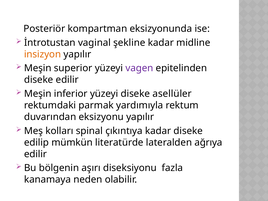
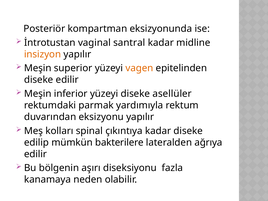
şekline: şekline -> santral
vagen colour: purple -> orange
literatürde: literatürde -> bakterilere
